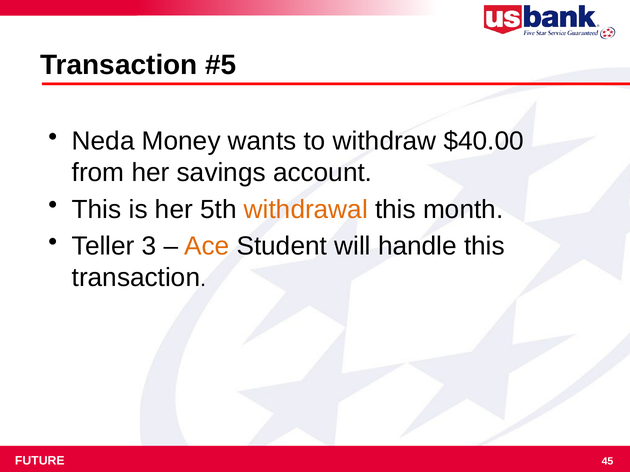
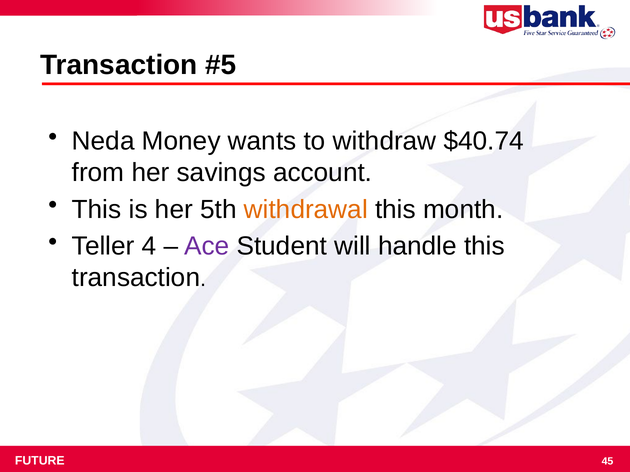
$40.00: $40.00 -> $40.74
3: 3 -> 4
Ace colour: orange -> purple
